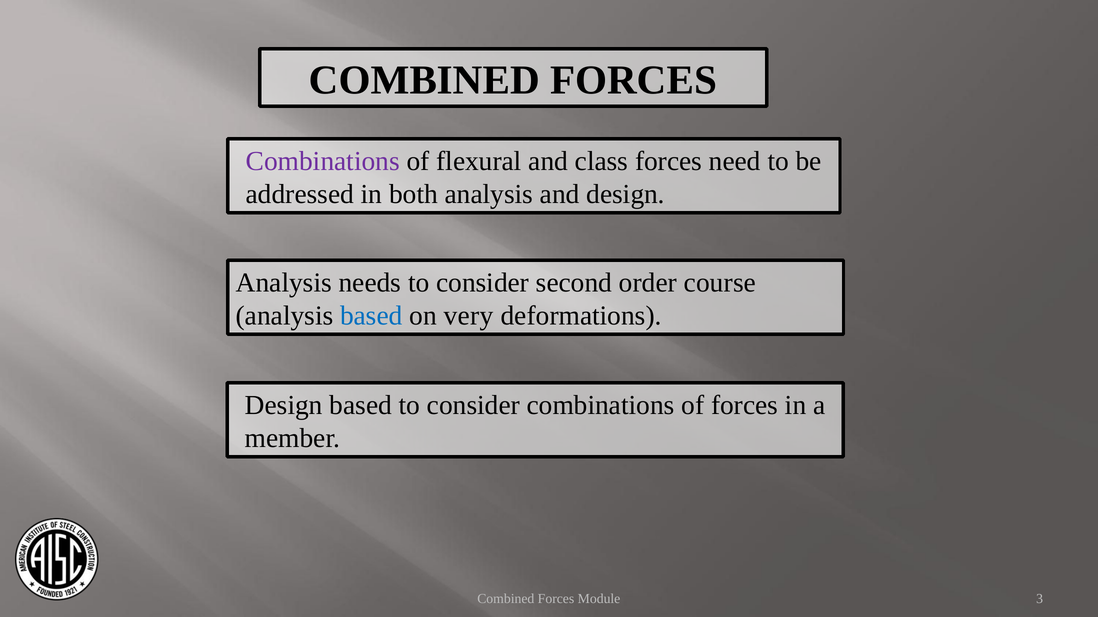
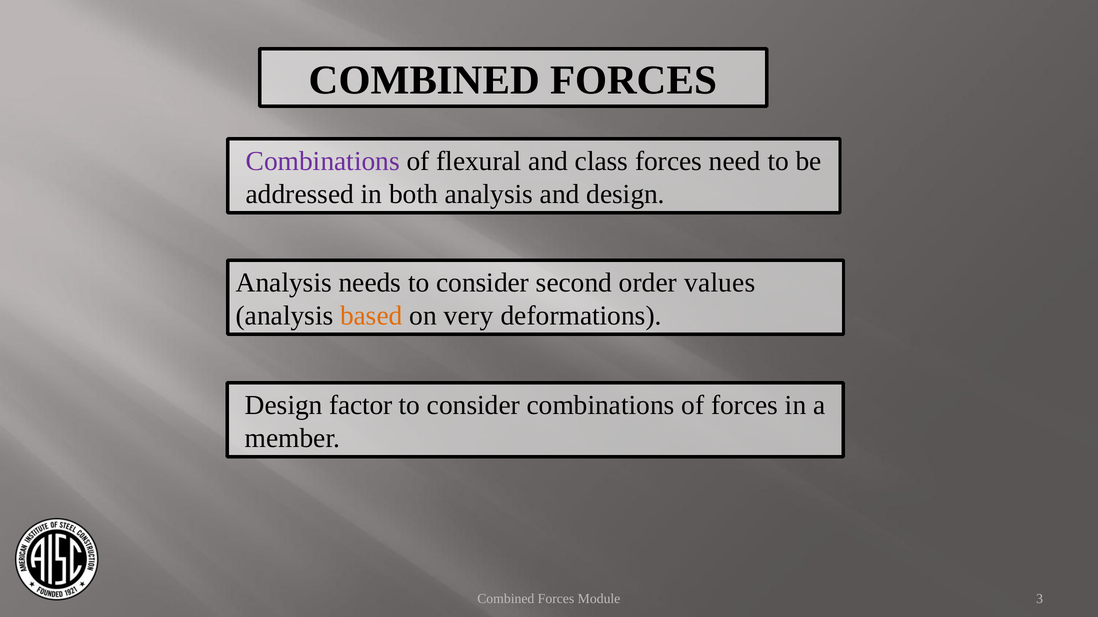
course: course -> values
based at (371, 316) colour: blue -> orange
Design based: based -> factor
